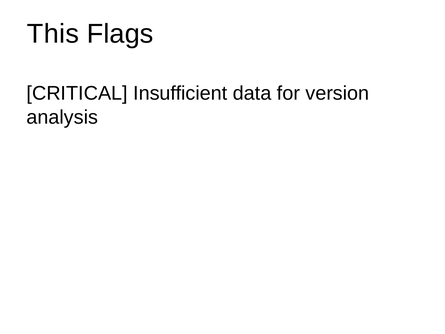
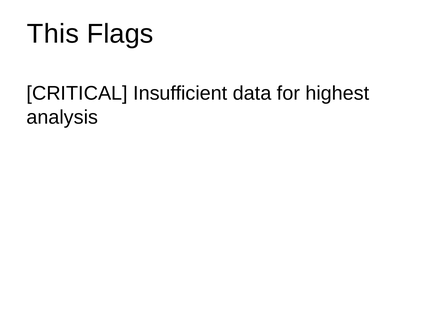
version: version -> highest
